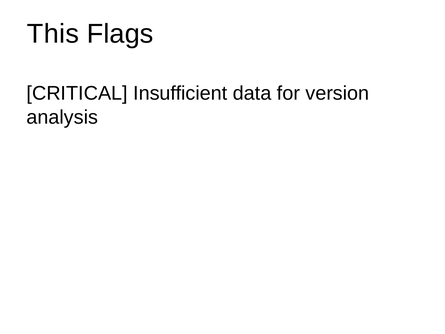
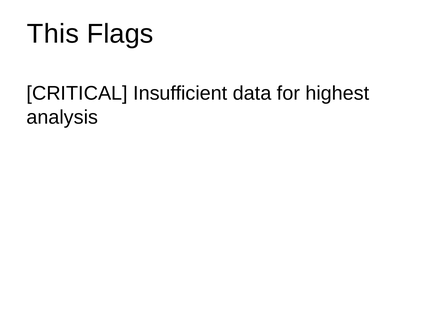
version: version -> highest
